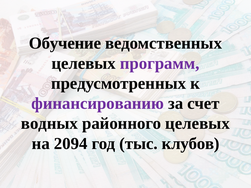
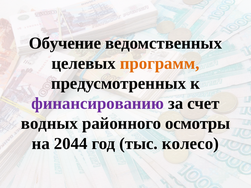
программ colour: purple -> orange
районного целевых: целевых -> осмотры
2094: 2094 -> 2044
клубов: клубов -> колесо
